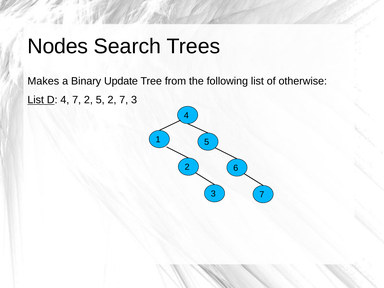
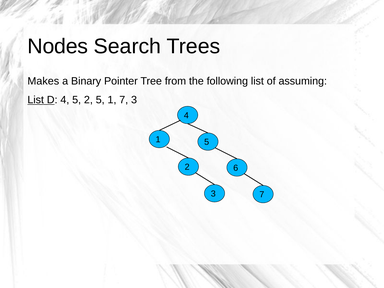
Update: Update -> Pointer
otherwise: otherwise -> assuming
D 4 7: 7 -> 5
5 2: 2 -> 1
